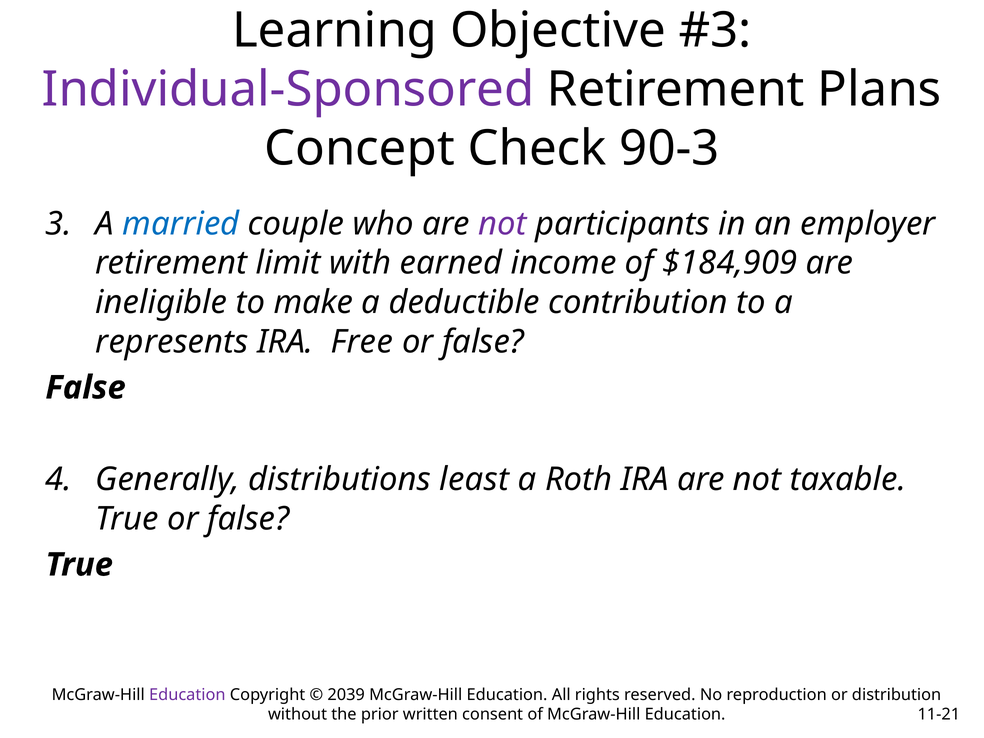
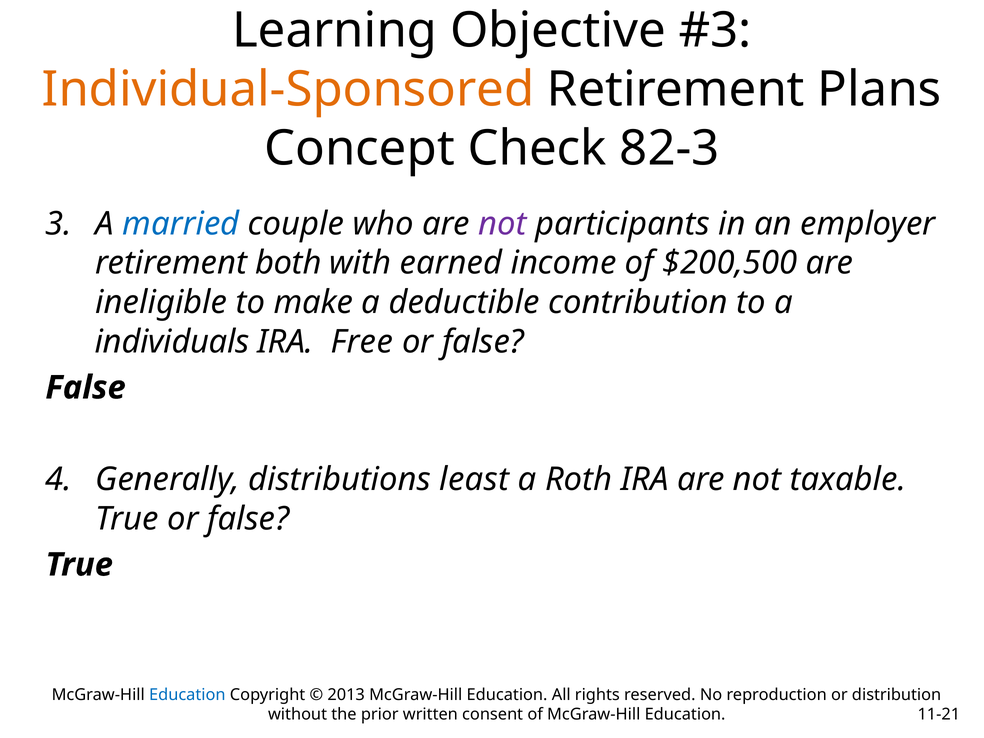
Individual-Sponsored colour: purple -> orange
90-3: 90-3 -> 82-3
limit: limit -> both
$184,909: $184,909 -> $200,500
represents: represents -> individuals
Education at (187, 695) colour: purple -> blue
2039: 2039 -> 2013
